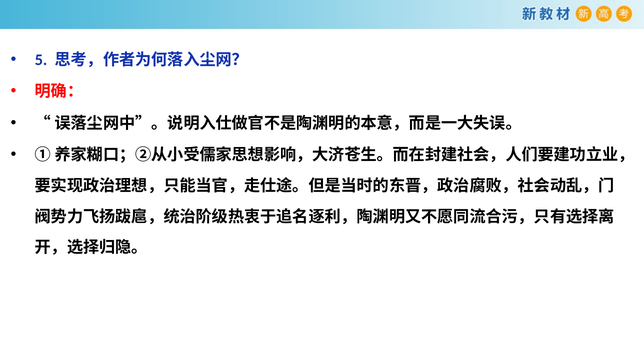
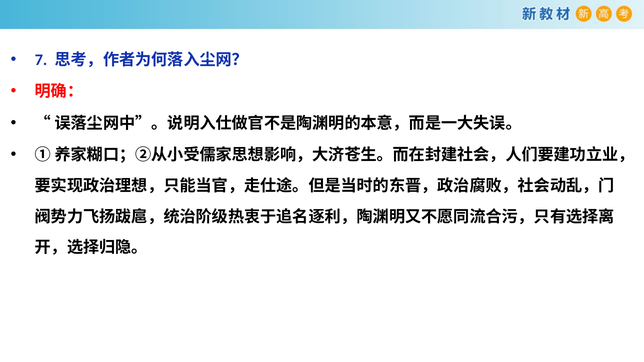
5: 5 -> 7
